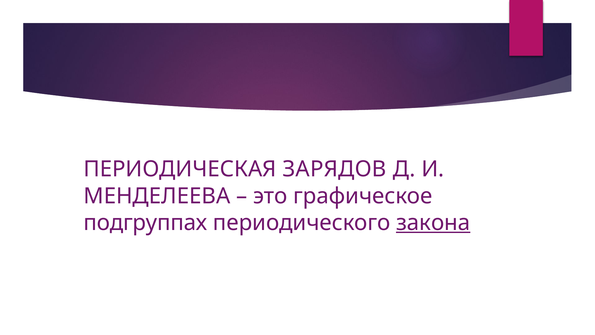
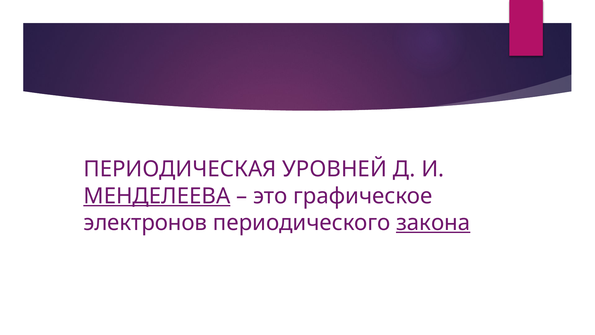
ЗАРЯДОВ: ЗАРЯДОВ -> УРОВНЕЙ
МЕНДЕЛЕЕВА underline: none -> present
подгруппах: подгруппах -> электронов
